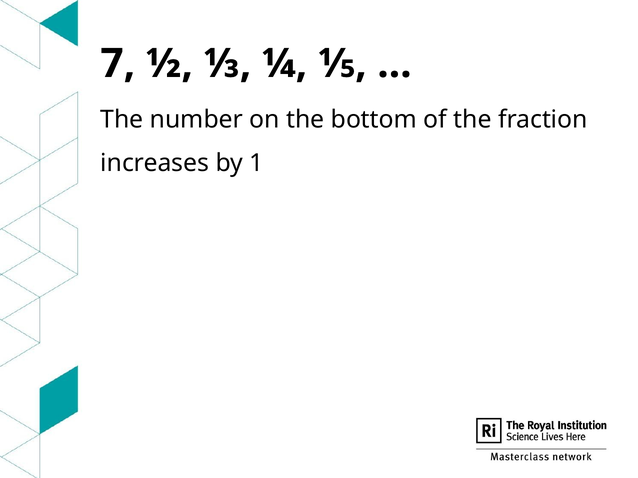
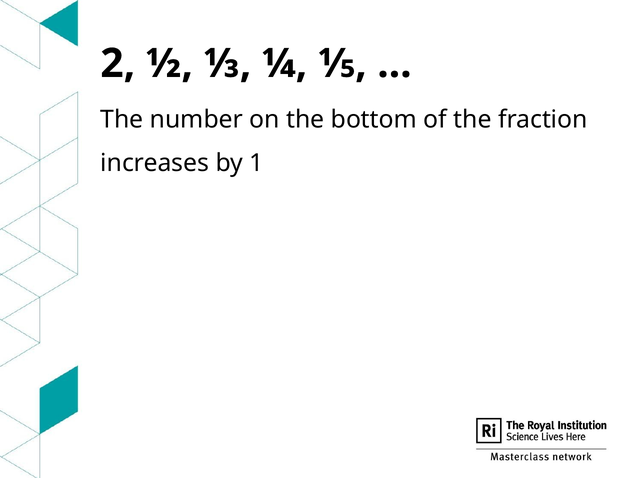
7: 7 -> 2
